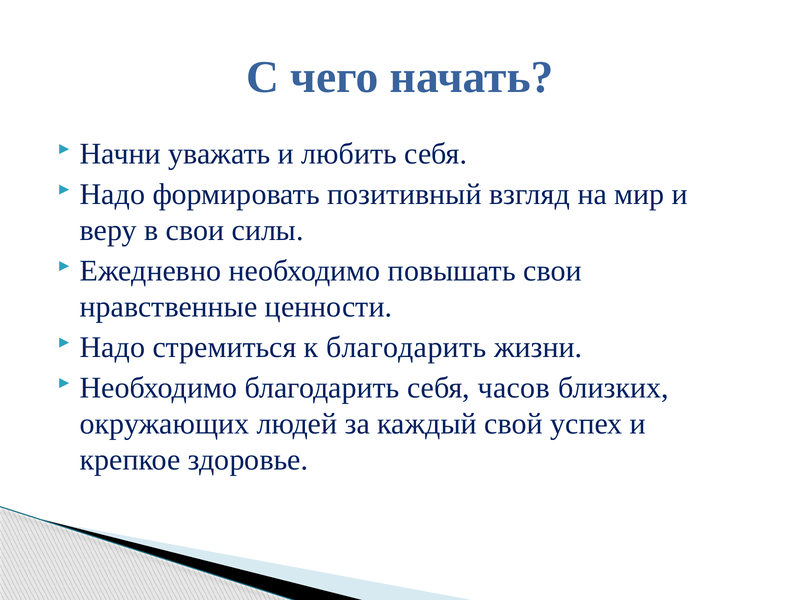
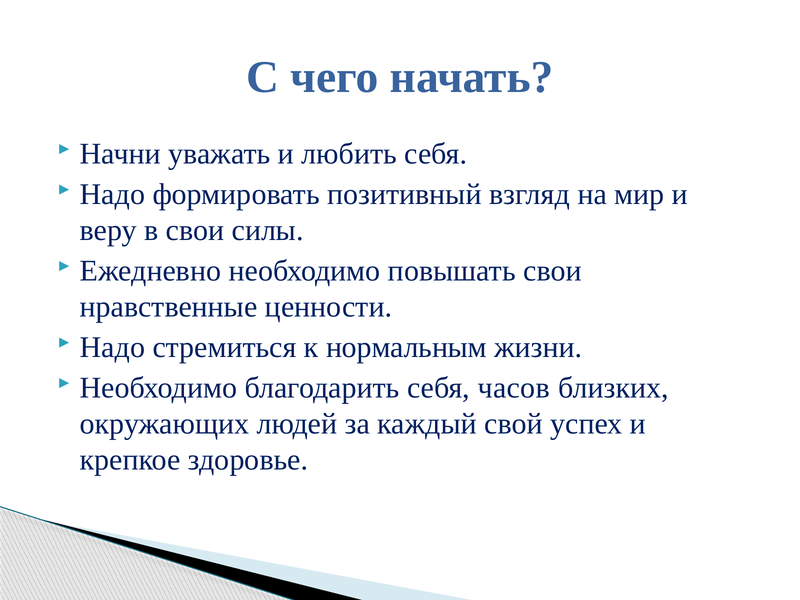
к благодарить: благодарить -> нормальным
